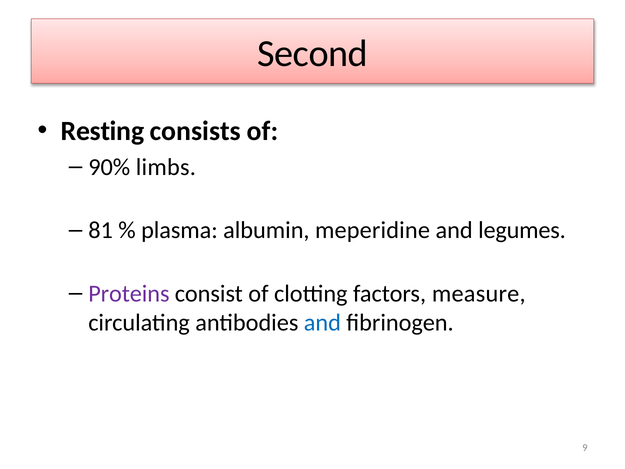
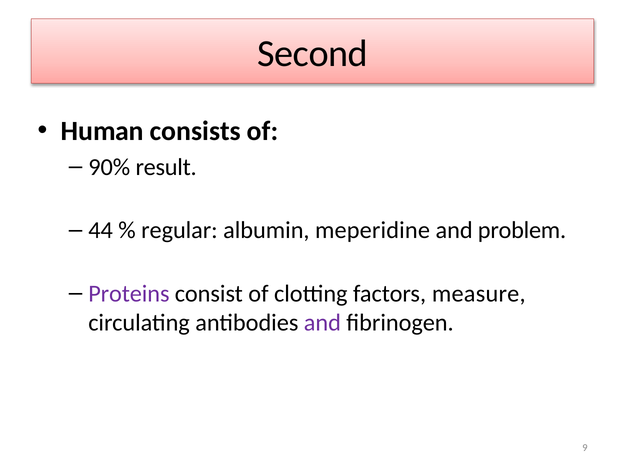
Resting: Resting -> Human
limbs: limbs -> result
81: 81 -> 44
plasma: plasma -> regular
legumes: legumes -> problem
and at (322, 323) colour: blue -> purple
